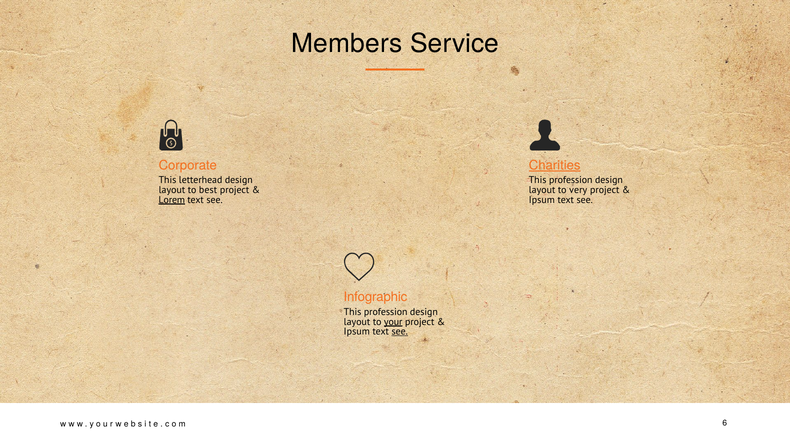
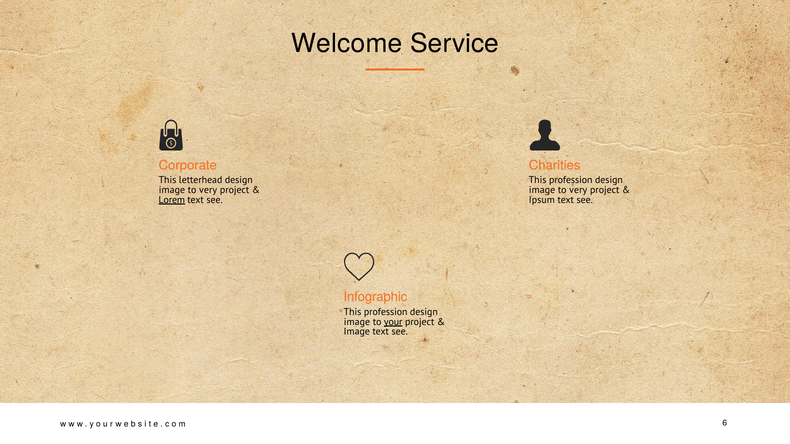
Members: Members -> Welcome
Charities underline: present -> none
layout at (172, 190): layout -> image
best at (208, 190): best -> very
layout at (542, 190): layout -> image
layout at (357, 322): layout -> image
Ipsum at (357, 332): Ipsum -> Image
see at (400, 332) underline: present -> none
